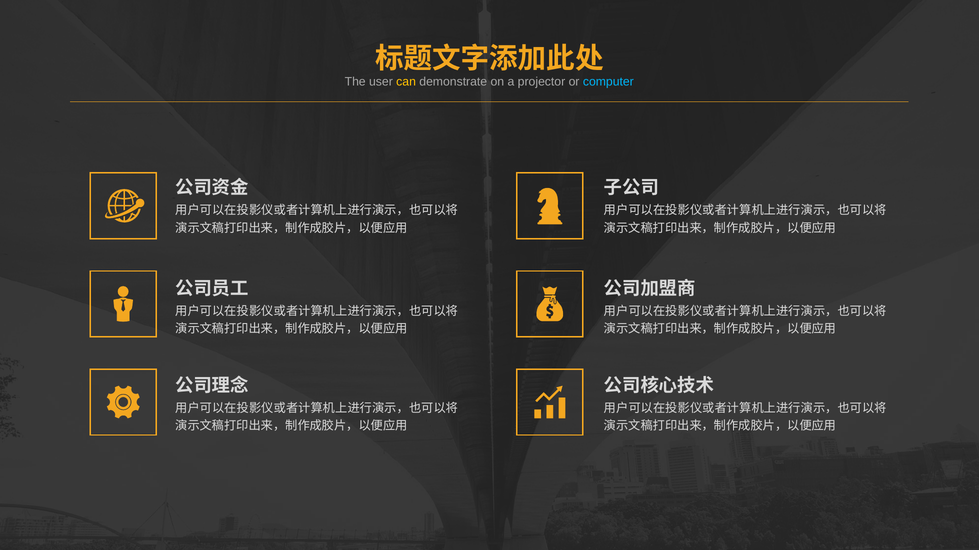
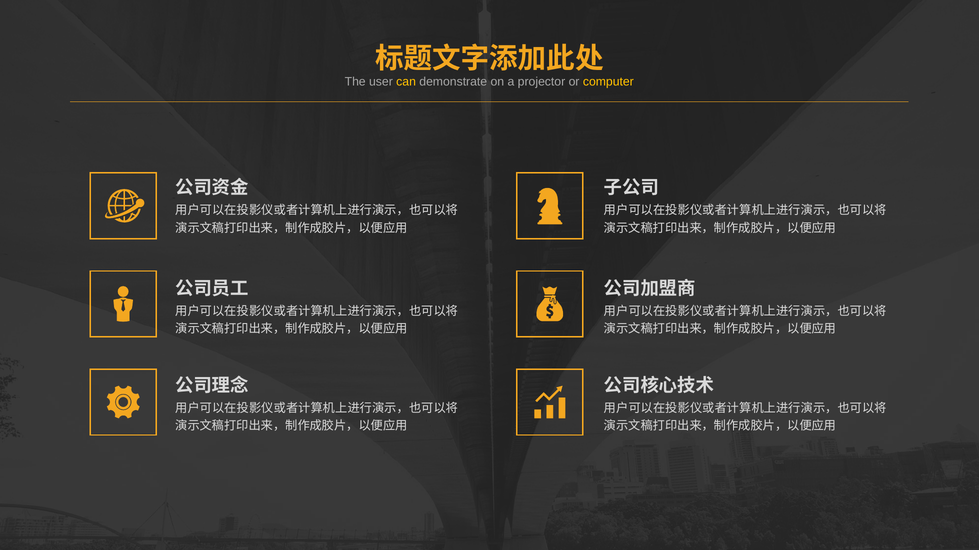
computer colour: light blue -> yellow
